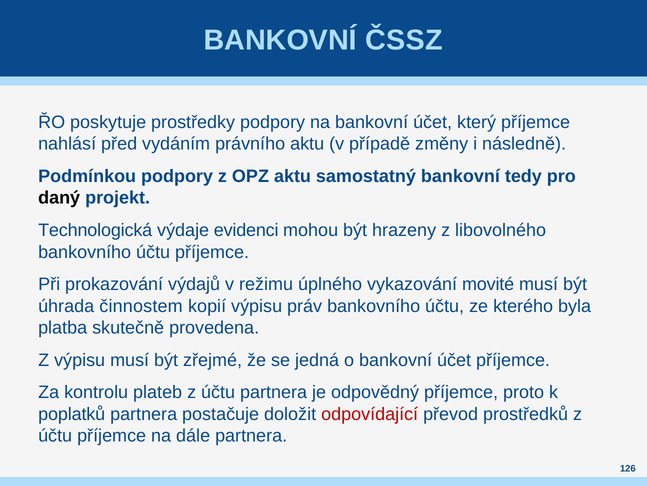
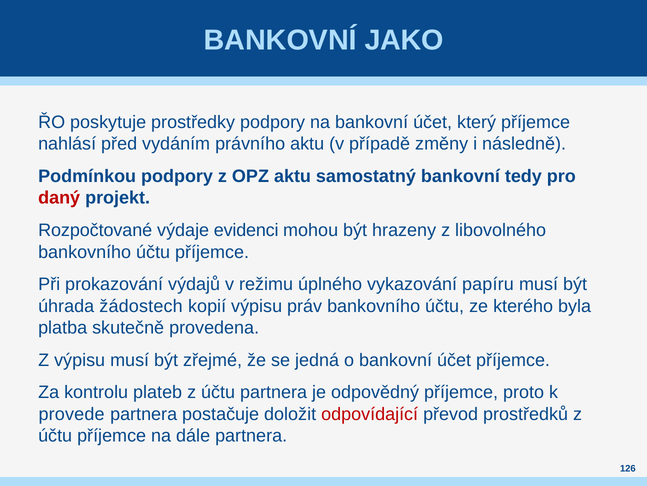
ČSSZ: ČSSZ -> JAKO
daný colour: black -> red
Technologická: Technologická -> Rozpočtované
movité: movité -> papíru
činnostem: činnostem -> žádostech
poplatků: poplatků -> provede
